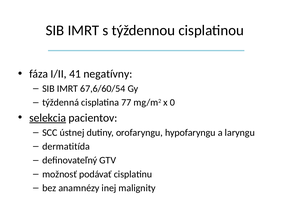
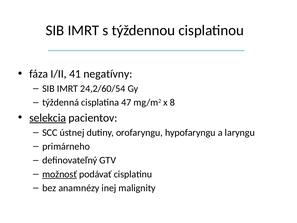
67,6/60/54: 67,6/60/54 -> 24,2/60/54
77: 77 -> 47
0: 0 -> 8
dermatitída: dermatitída -> primárneho
možnosť underline: none -> present
